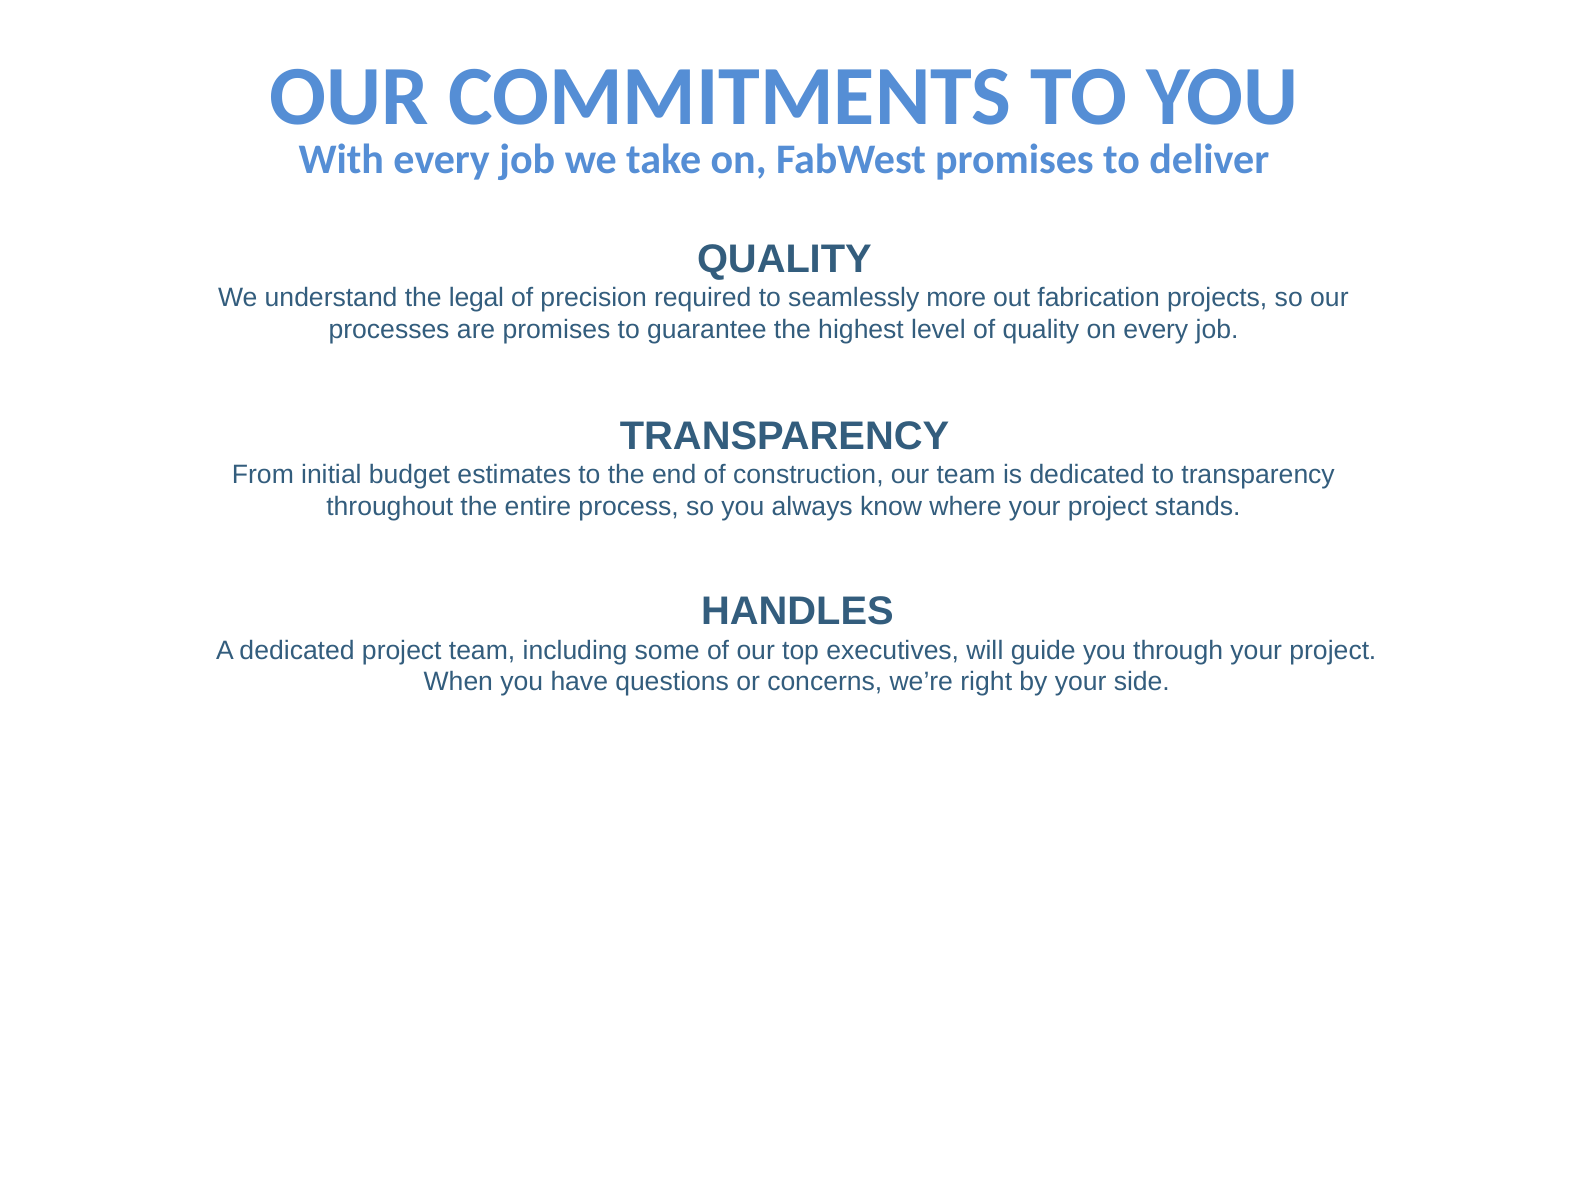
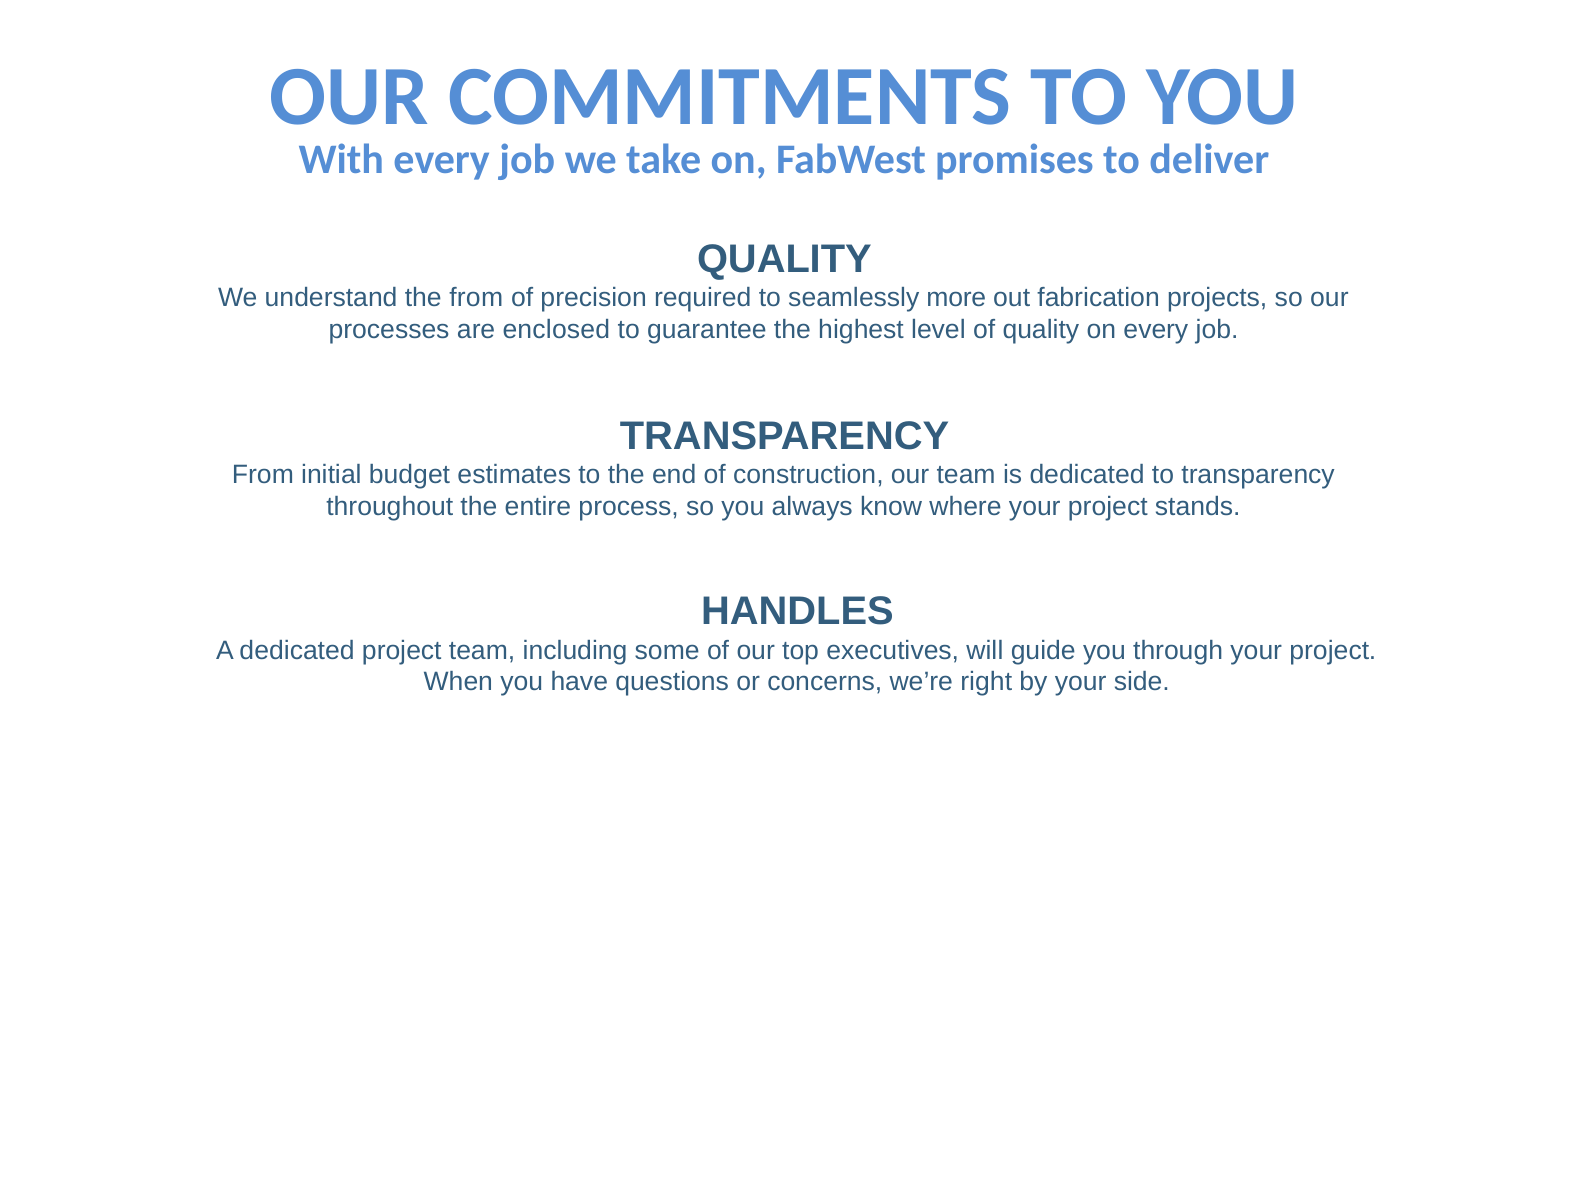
the legal: legal -> from
are promises: promises -> enclosed
